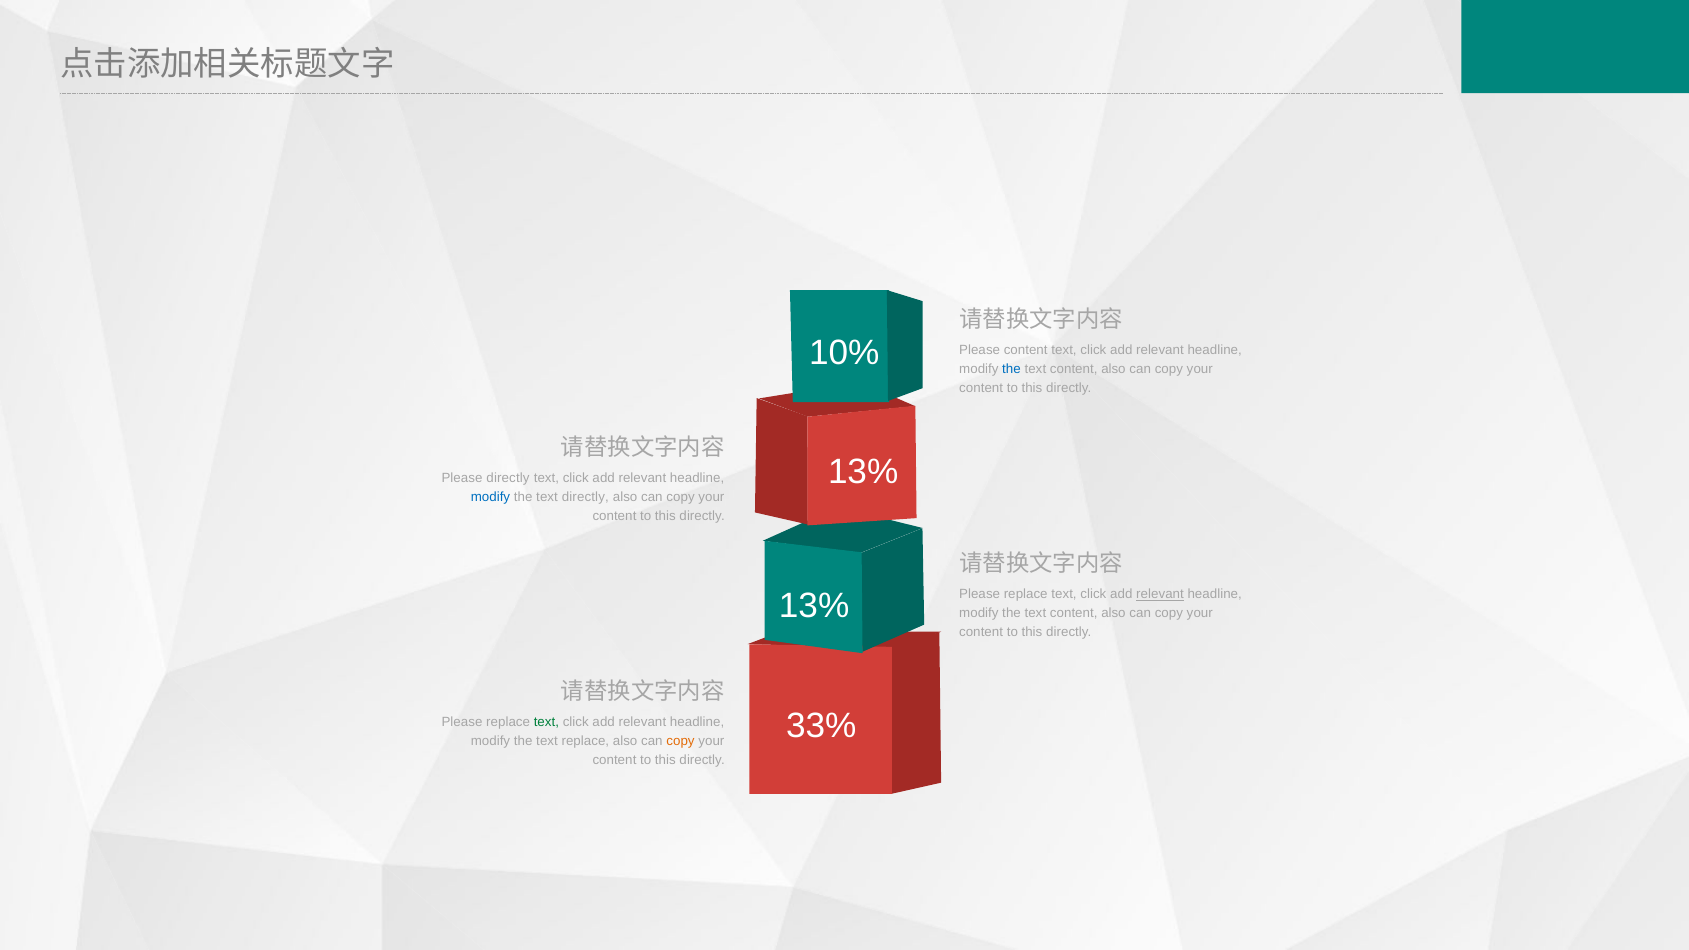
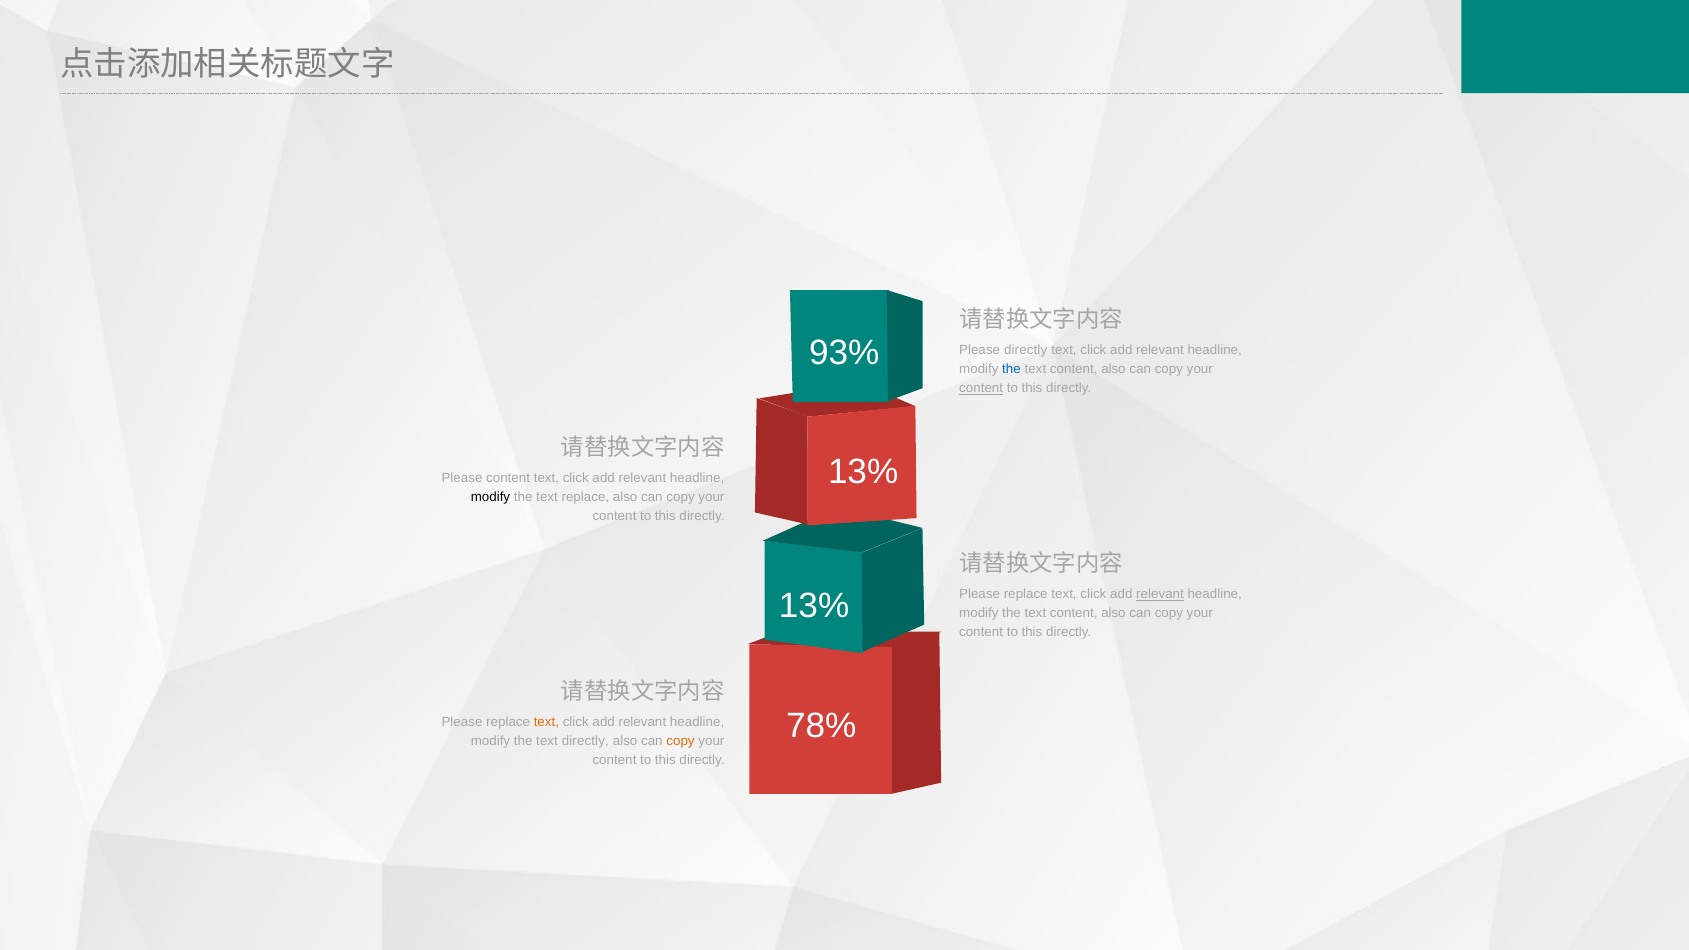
10%: 10% -> 93%
Please content: content -> directly
content at (981, 388) underline: none -> present
Please directly: directly -> content
modify at (490, 497) colour: blue -> black
text directly: directly -> replace
33%: 33% -> 78%
text at (546, 722) colour: green -> orange
text replace: replace -> directly
